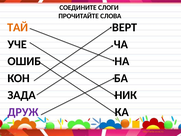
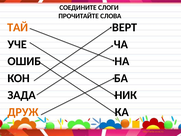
ДРУЖ colour: purple -> orange
